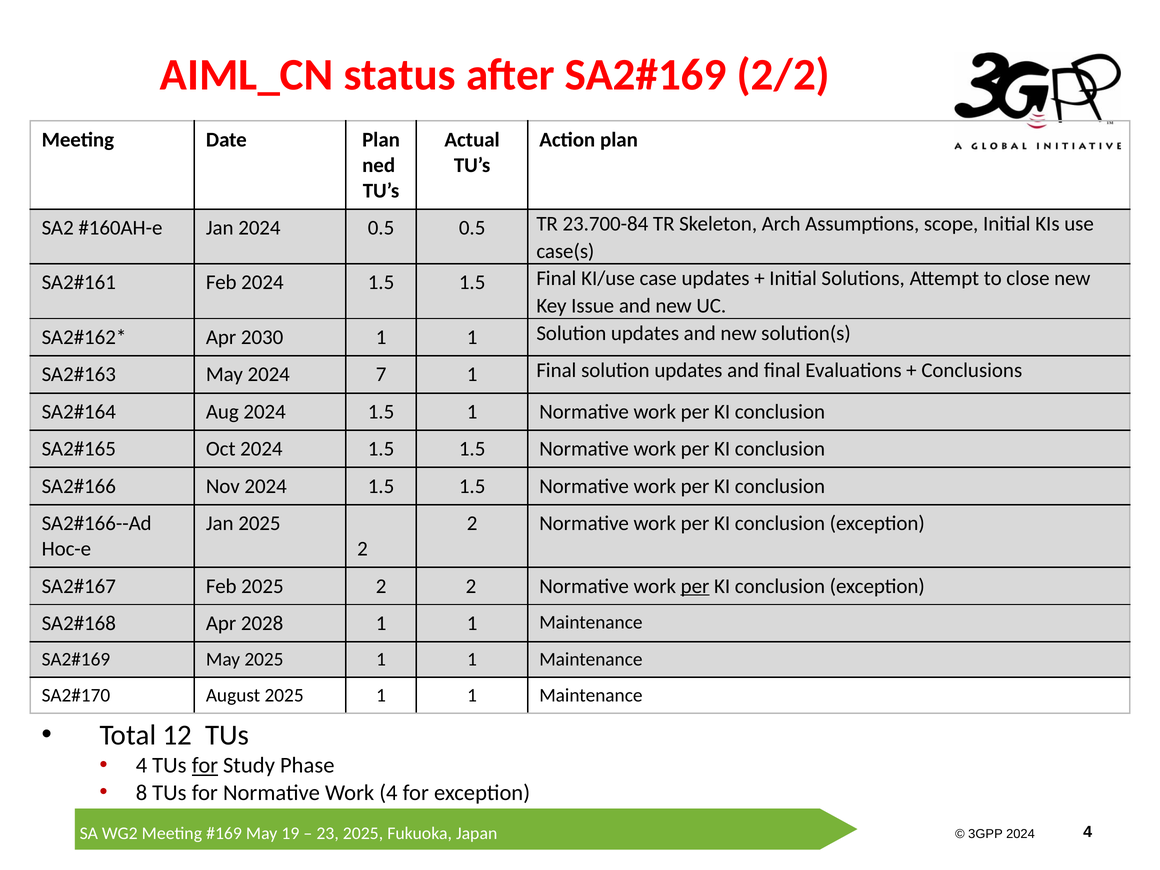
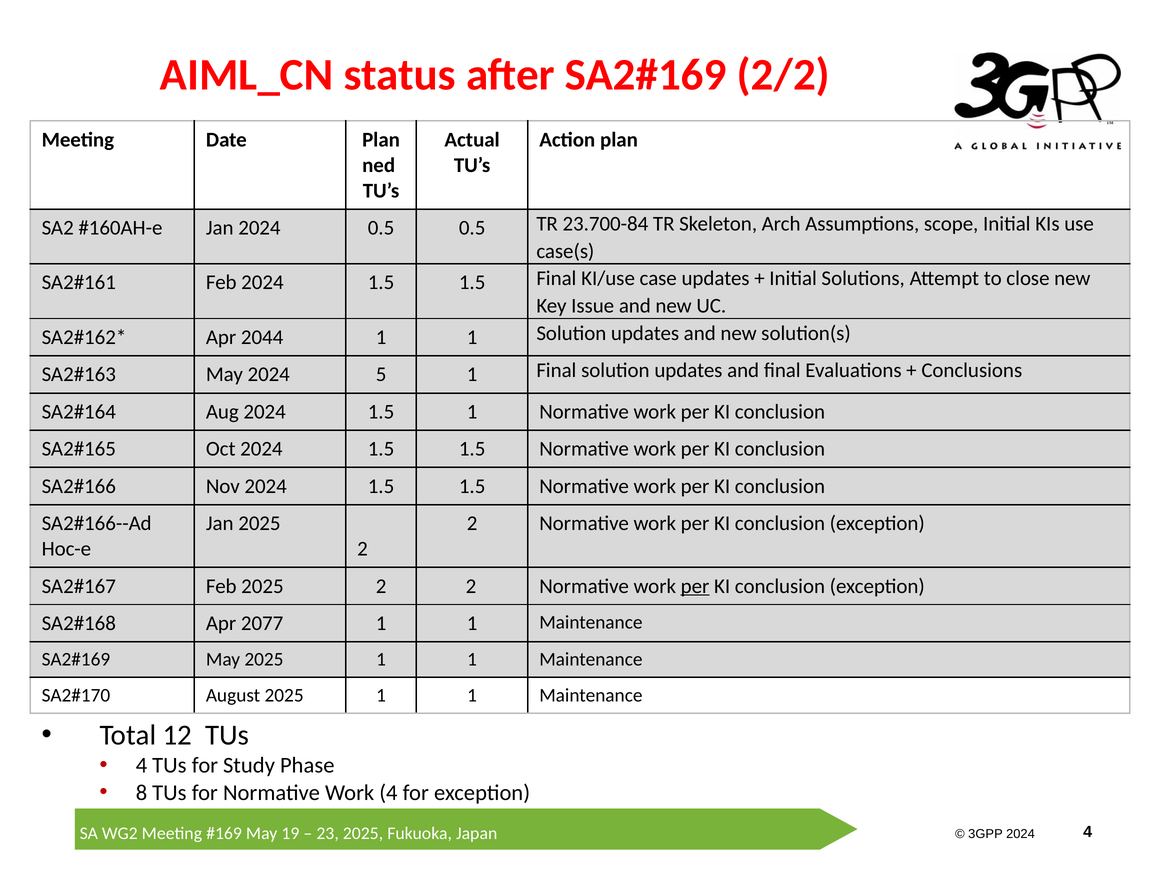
2030: 2030 -> 2044
7: 7 -> 5
2028: 2028 -> 2077
for at (205, 766) underline: present -> none
